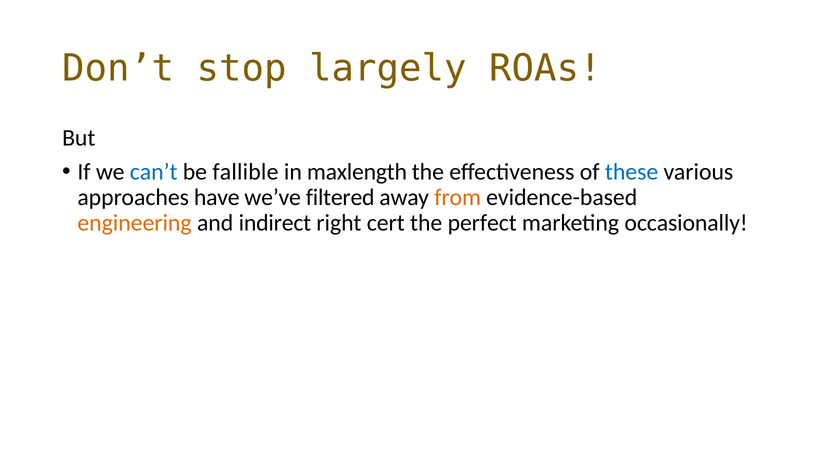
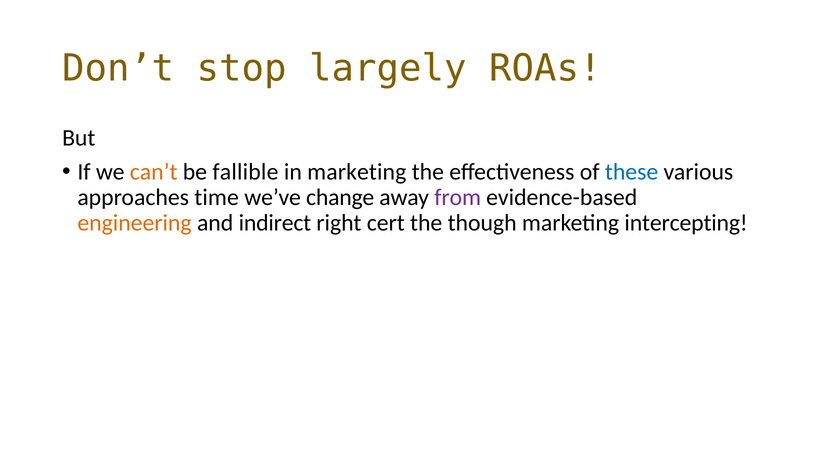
can’t colour: blue -> orange
in maxlength: maxlength -> marketing
have: have -> time
filtered: filtered -> change
from colour: orange -> purple
perfect: perfect -> though
occasionally: occasionally -> intercepting
